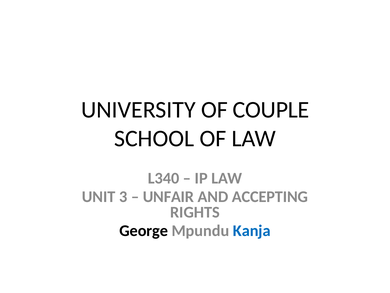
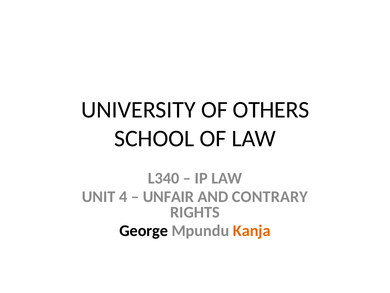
COUPLE: COUPLE -> OTHERS
3: 3 -> 4
ACCEPTING: ACCEPTING -> CONTRARY
Kanja colour: blue -> orange
